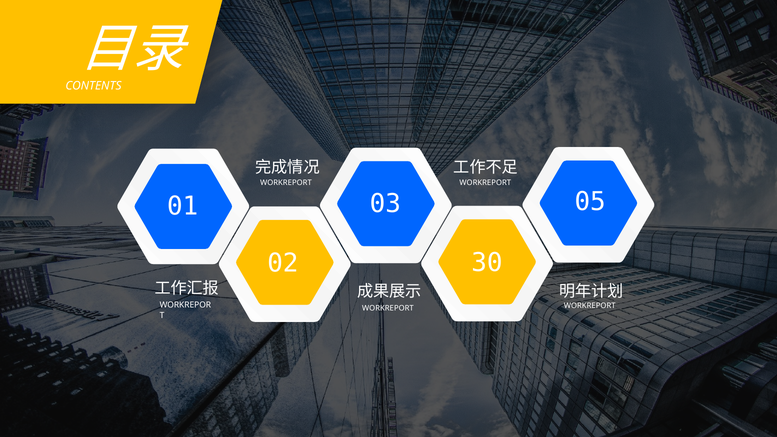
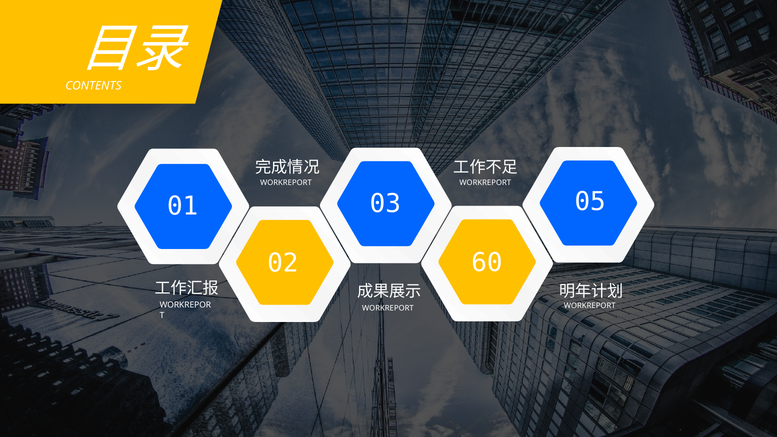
30: 30 -> 60
